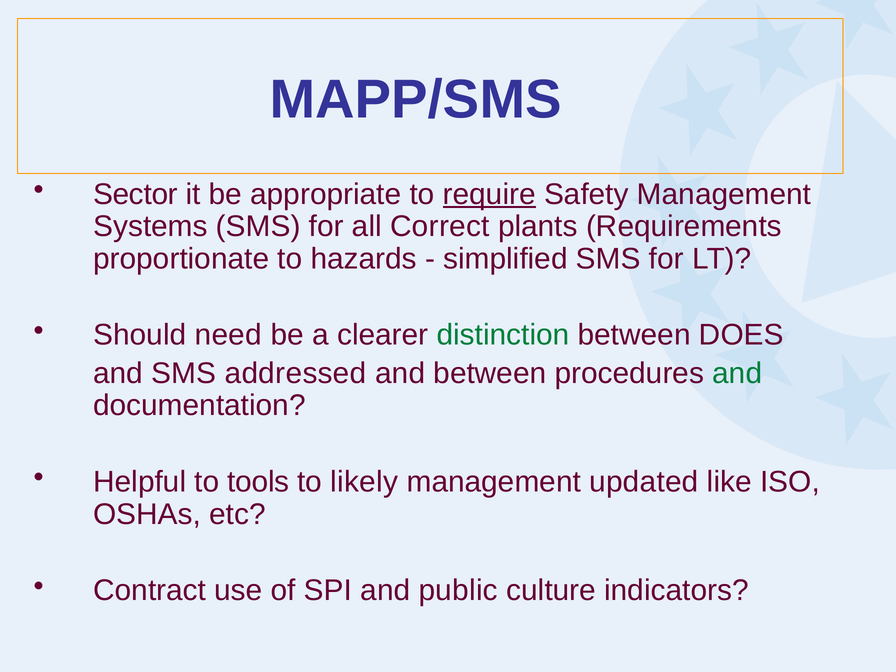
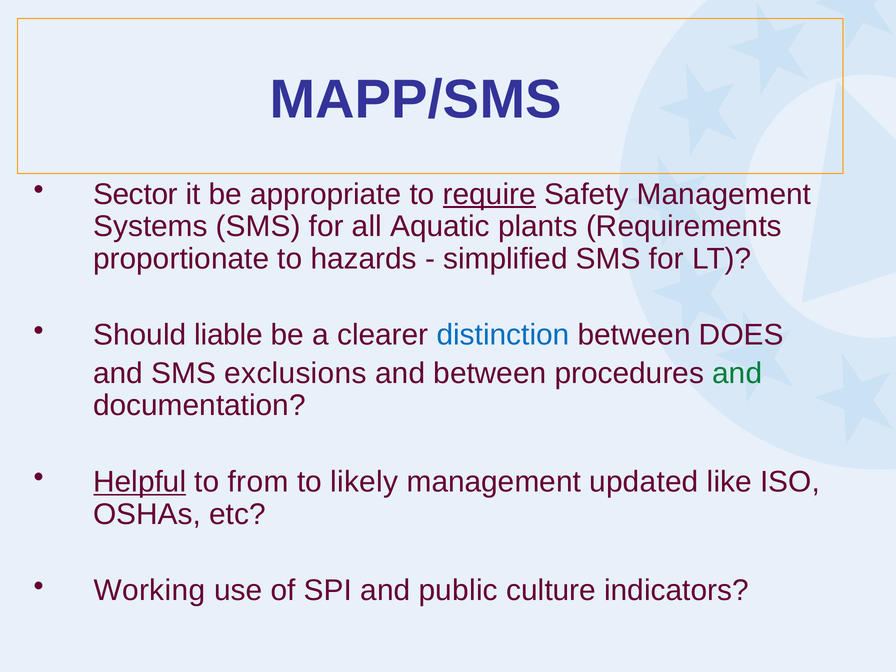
Correct: Correct -> Aquatic
need: need -> liable
distinction colour: green -> blue
addressed: addressed -> exclusions
Helpful underline: none -> present
tools: tools -> from
Contract: Contract -> Working
